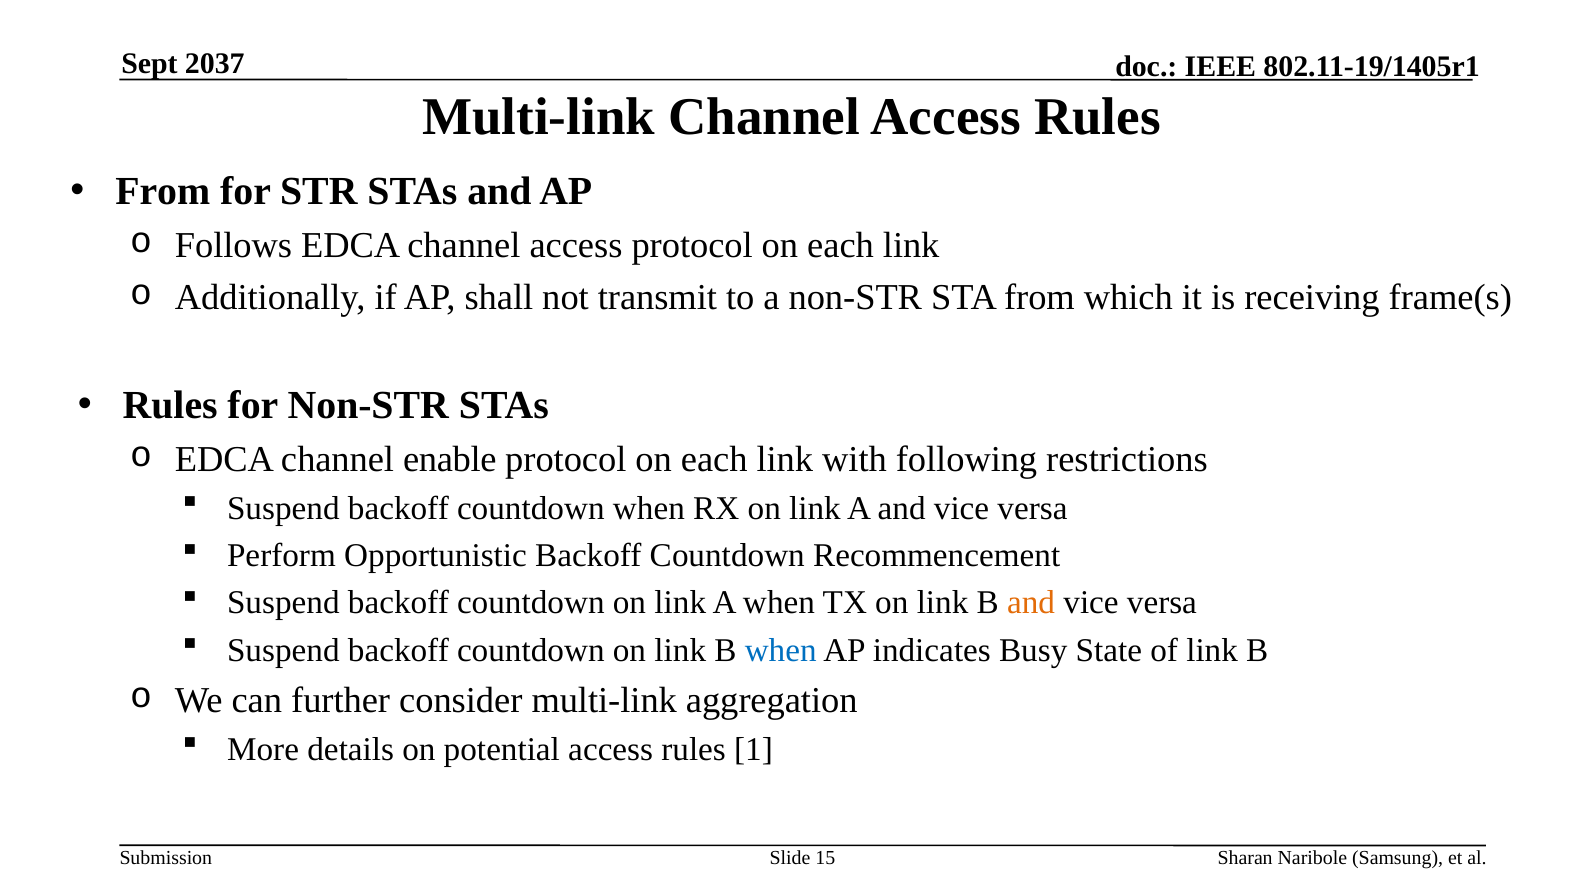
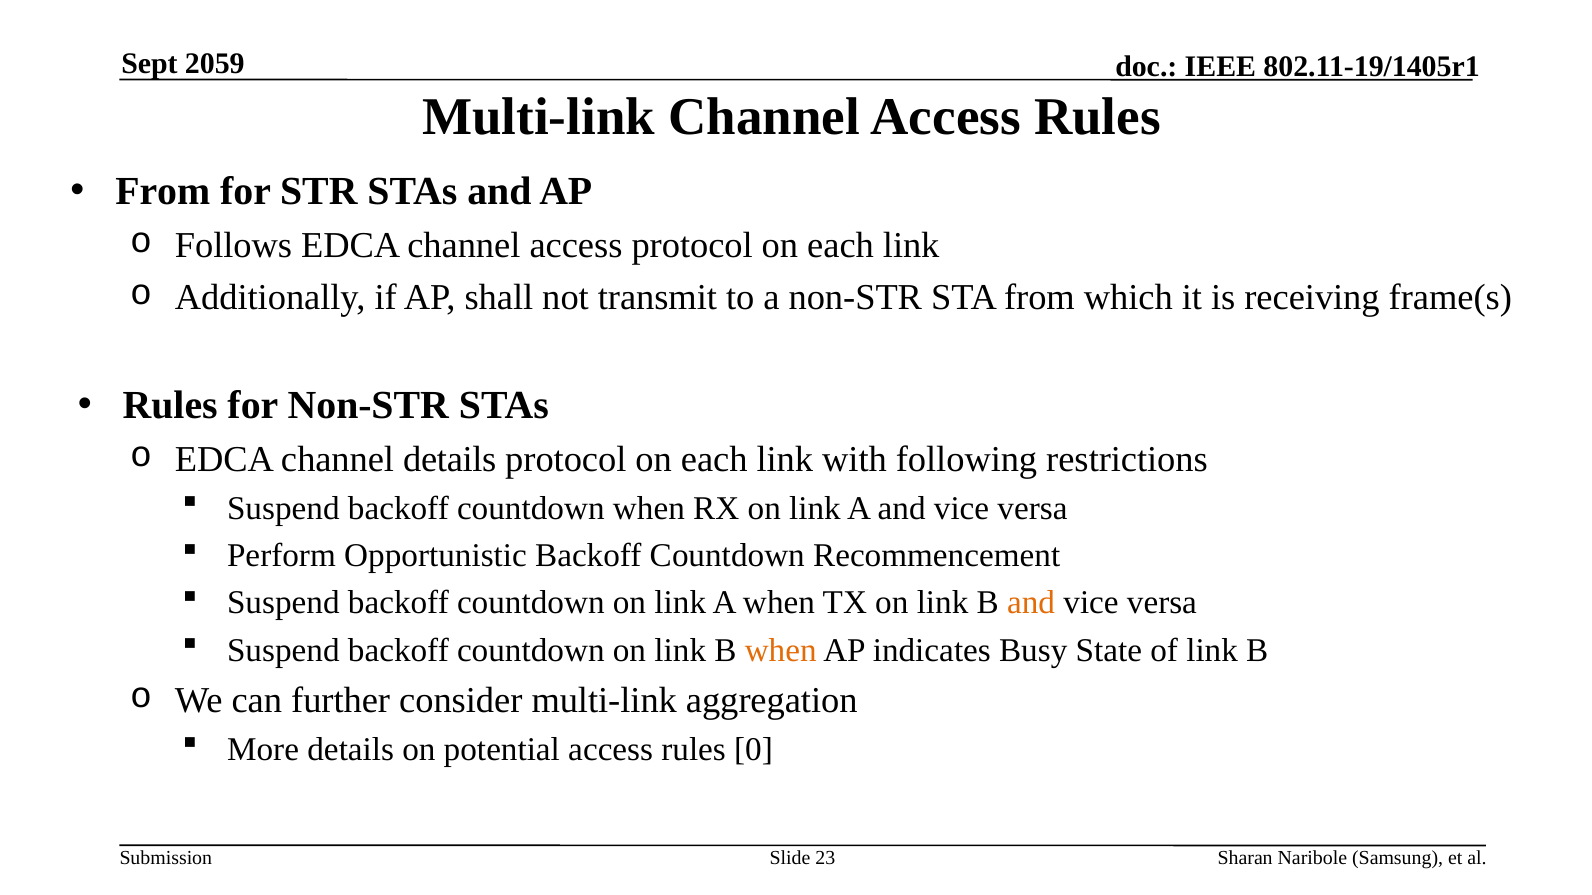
2037: 2037 -> 2059
channel enable: enable -> details
when at (781, 650) colour: blue -> orange
1: 1 -> 0
15: 15 -> 23
